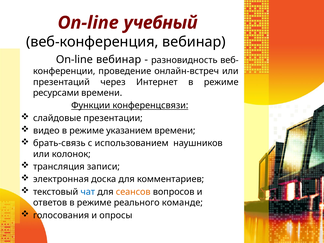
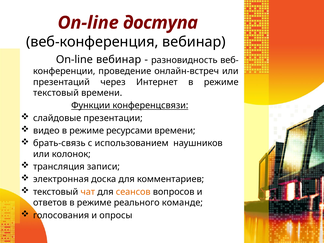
учебный: учебный -> доступа
ресурсами at (56, 93): ресурсами -> текстовый
указанием: указанием -> ресурсами
чат colour: blue -> orange
